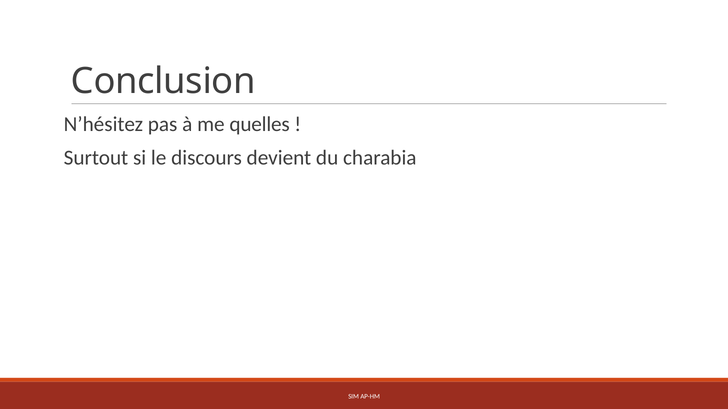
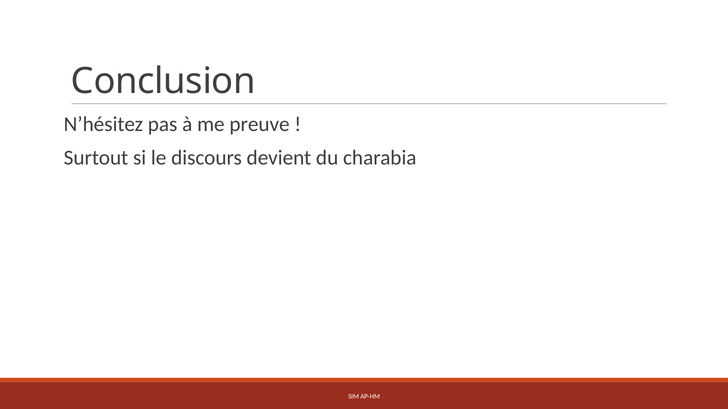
quelles: quelles -> preuve
